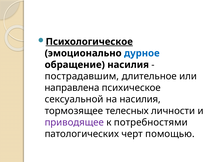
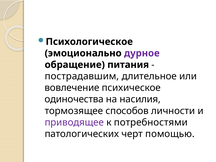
Психологическое underline: present -> none
дурное colour: blue -> purple
обращение насилия: насилия -> питания
направлена: направлена -> вовлечение
сексуальной: сексуальной -> одиночества
телесных: телесных -> способов
